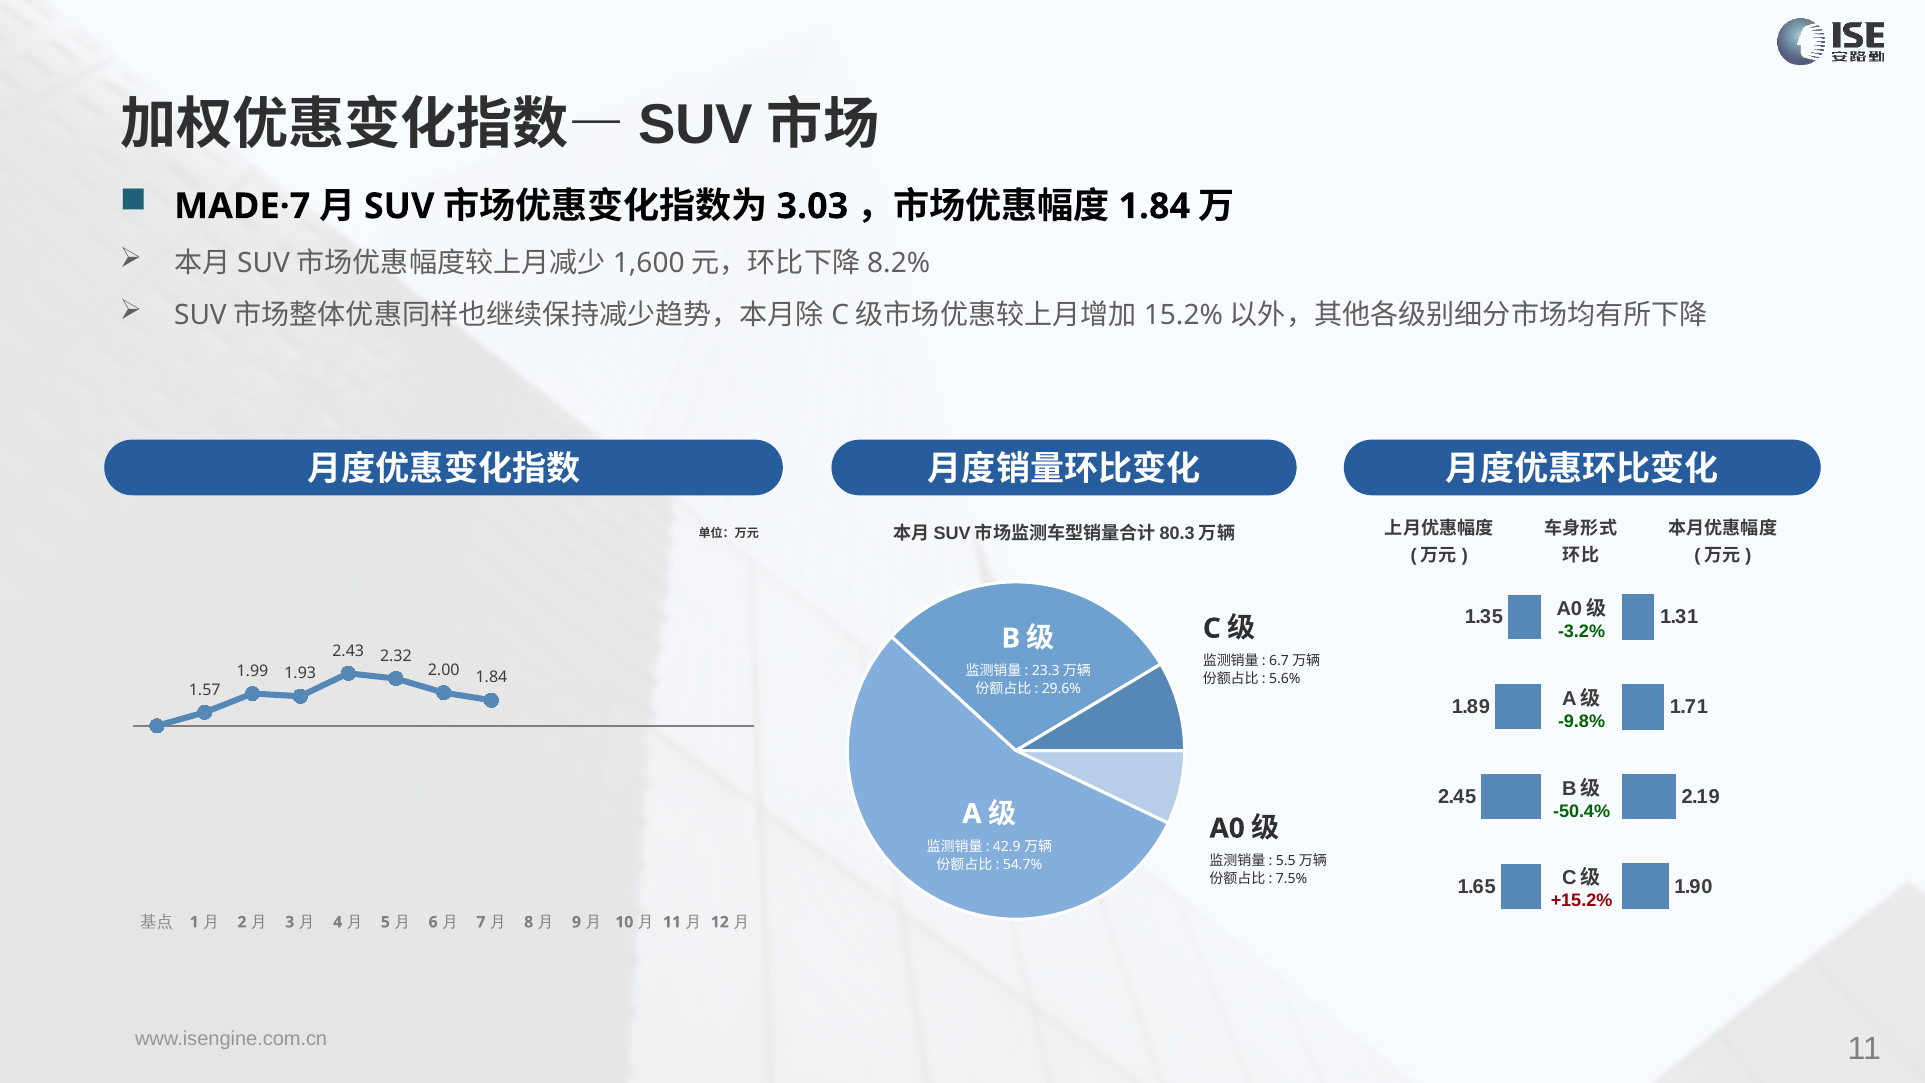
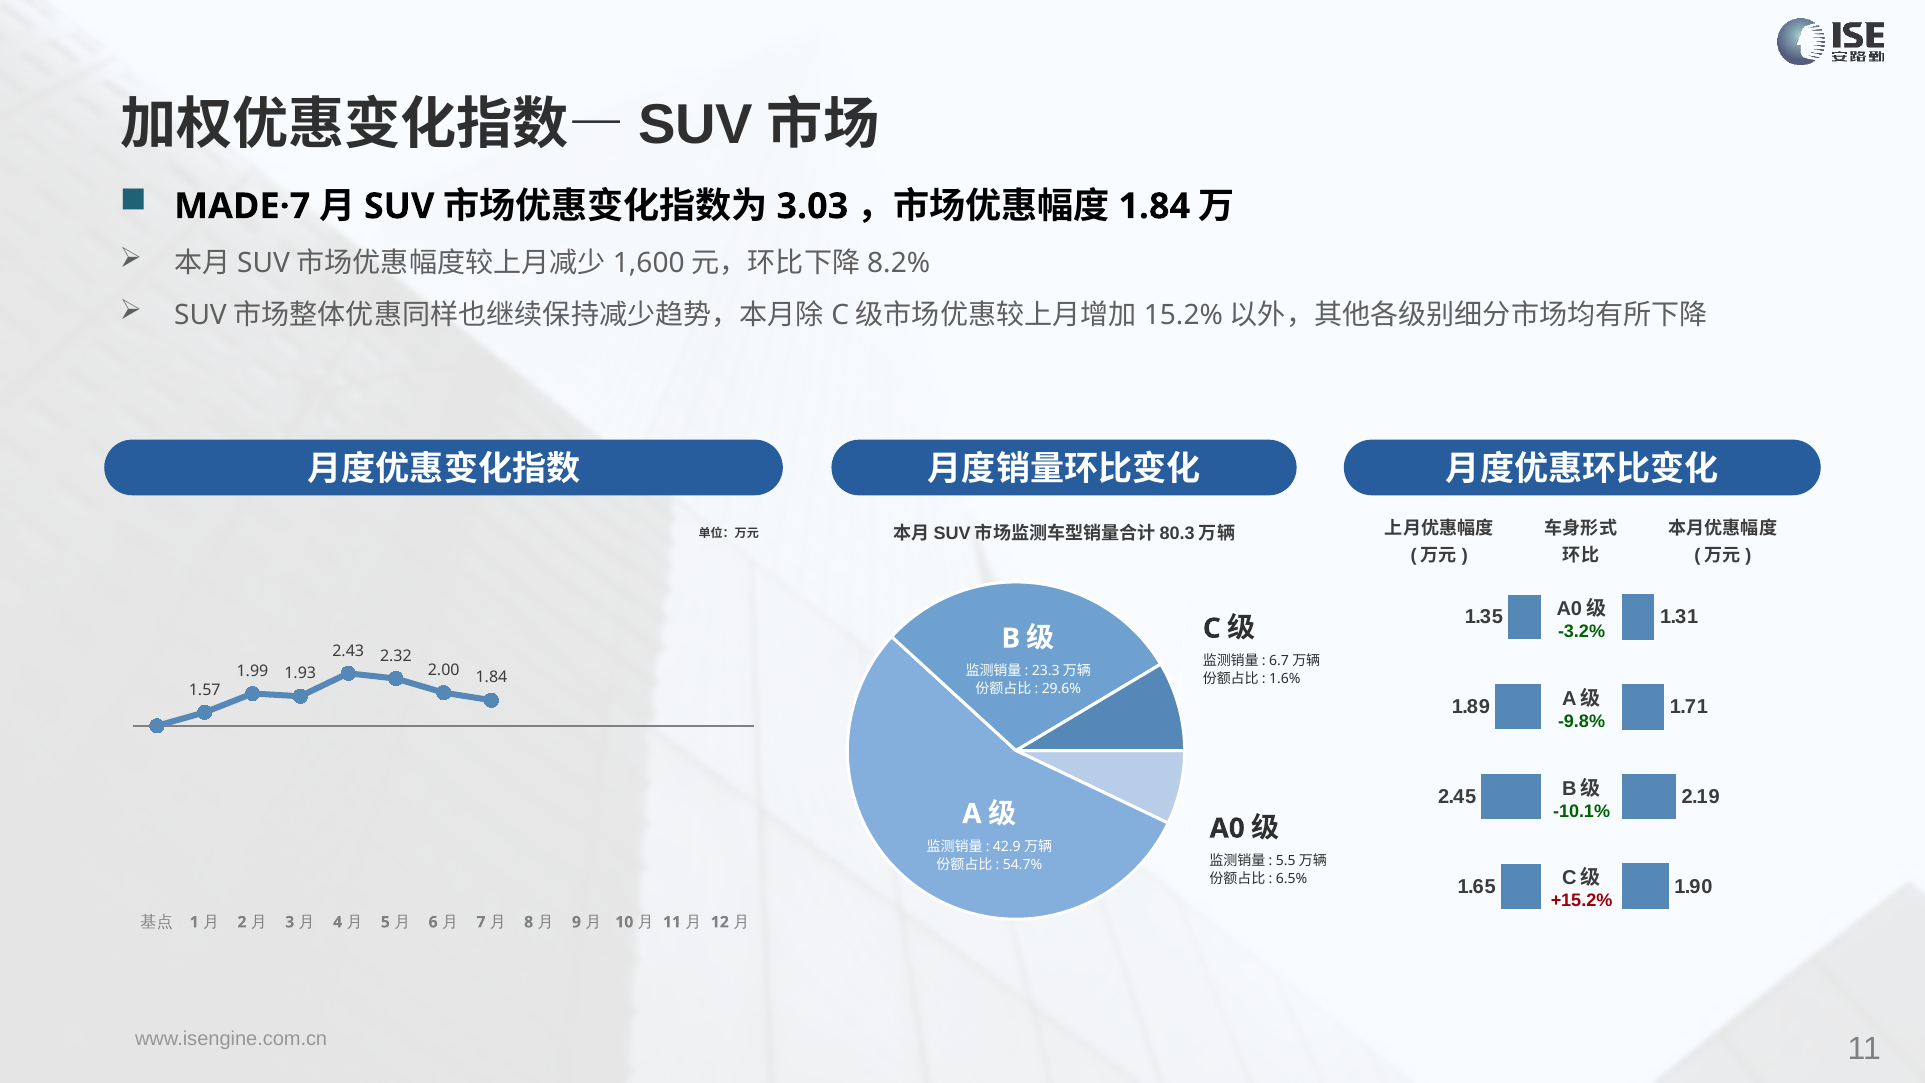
5.6%: 5.6% -> 1.6%
-50.4%: -50.4% -> -10.1%
7.5%: 7.5% -> 6.5%
